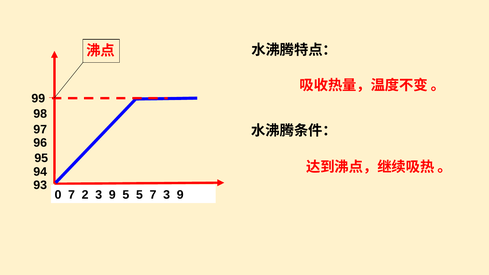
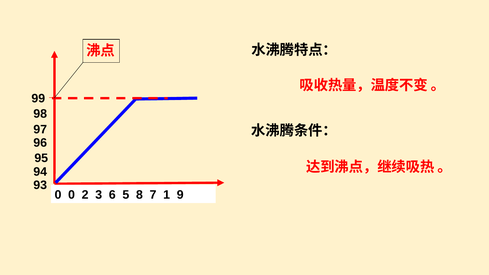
0 7: 7 -> 0
2 3 9: 9 -> 6
5 5: 5 -> 8
7 3: 3 -> 1
